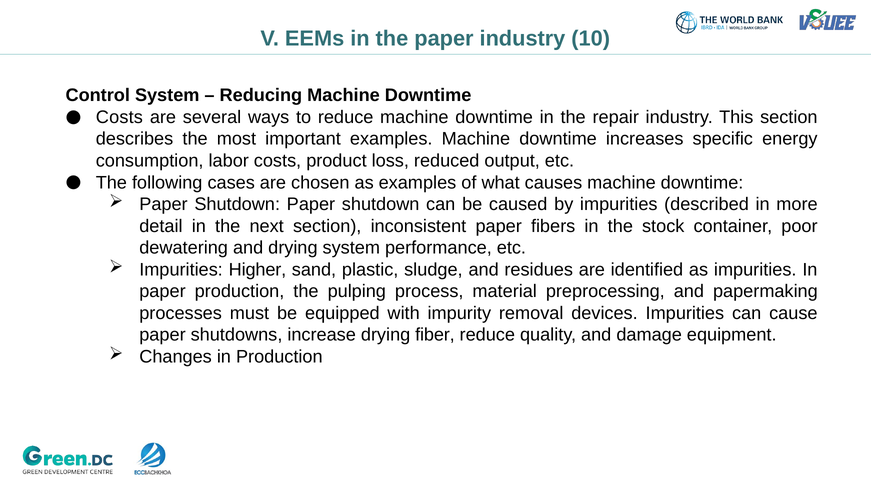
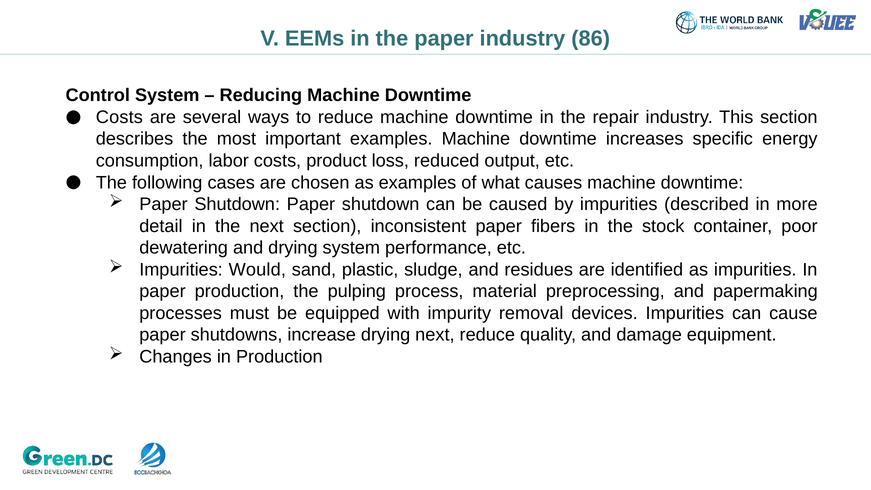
10: 10 -> 86
Higher: Higher -> Would
drying fiber: fiber -> next
